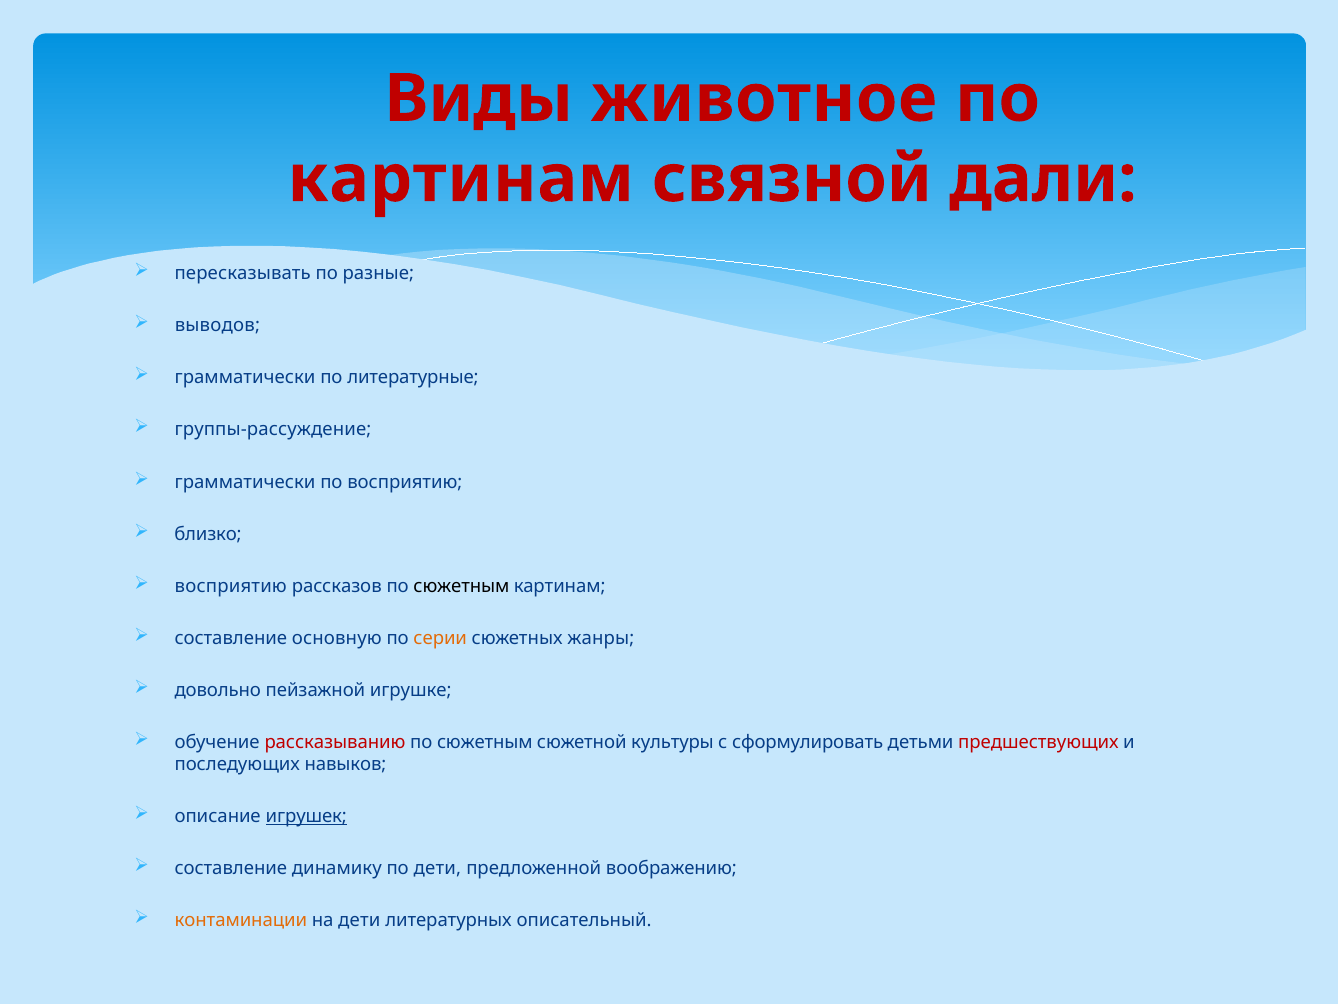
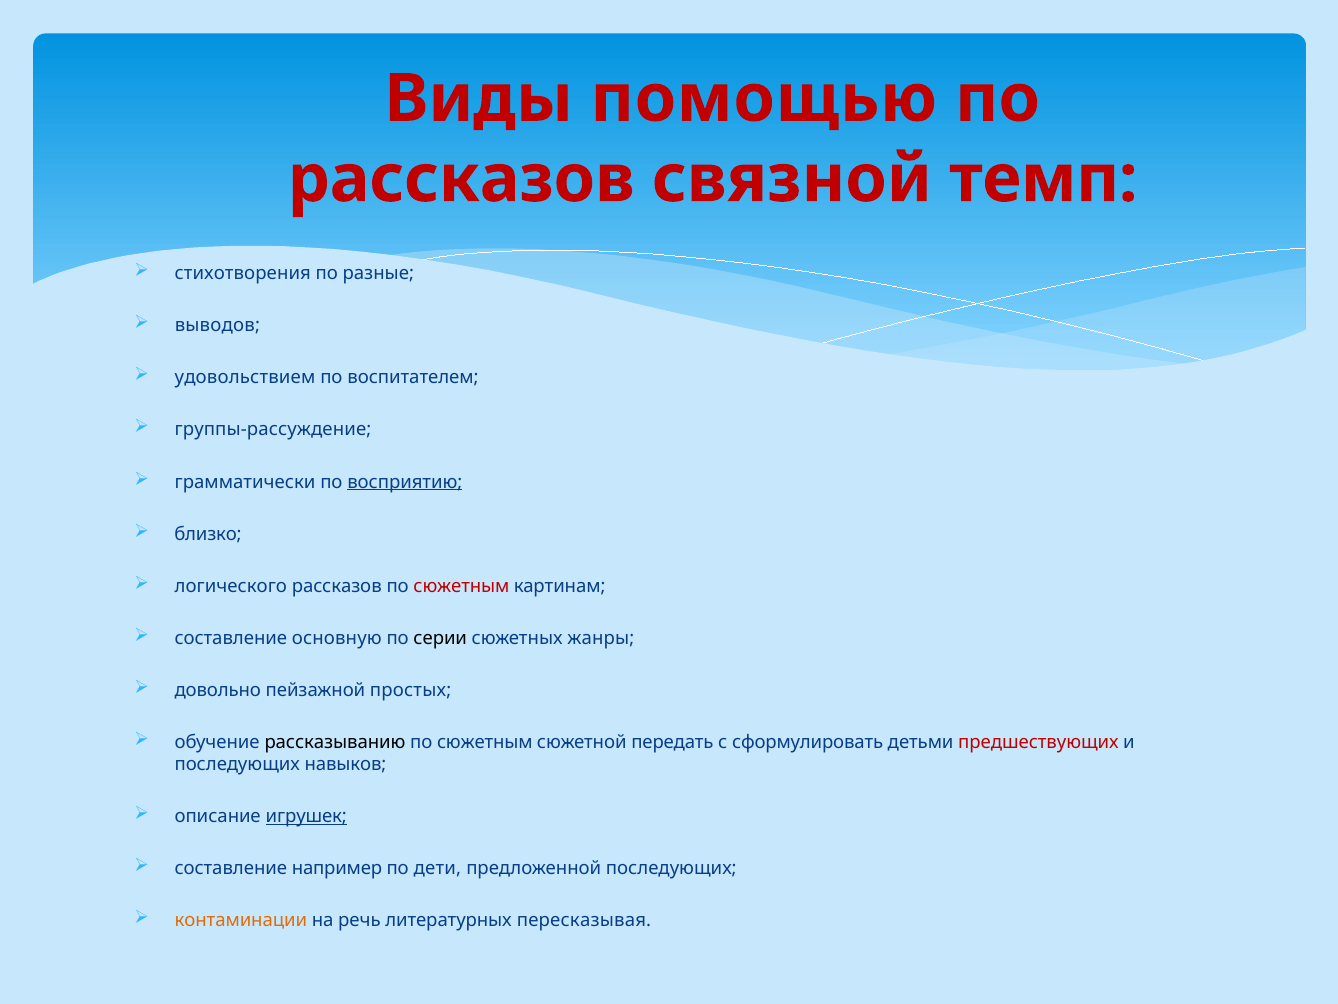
животное: животное -> помощью
картинам at (461, 179): картинам -> рассказов
дали: дали -> темп
пересказывать: пересказывать -> стихотворения
грамматически at (245, 378): грамматически -> удовольствием
литературные: литературные -> воспитателем
восприятию at (405, 482) underline: none -> present
восприятию at (231, 586): восприятию -> логического
сюжетным at (461, 586) colour: black -> red
серии colour: orange -> black
игрушке: игрушке -> простых
рассказыванию colour: red -> black
культуры: культуры -> передать
динамику: динамику -> например
предложенной воображению: воображению -> последующих
на дети: дети -> речь
описательный: описательный -> пересказывая
